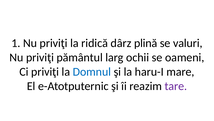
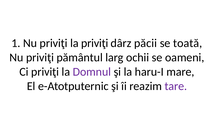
la ridică: ridică -> priviţi
plină: plină -> păcii
valuri: valuri -> toată
Domnul colour: blue -> purple
